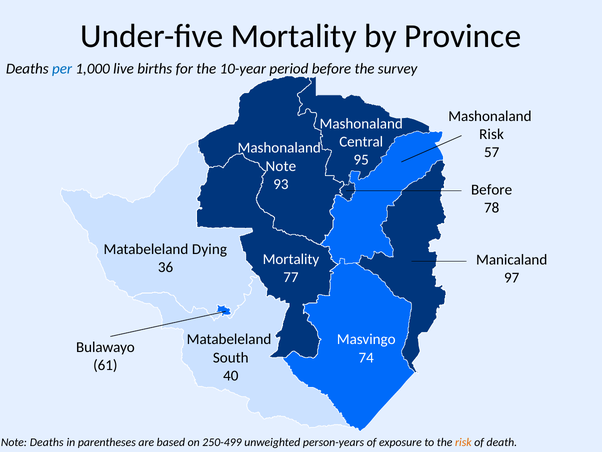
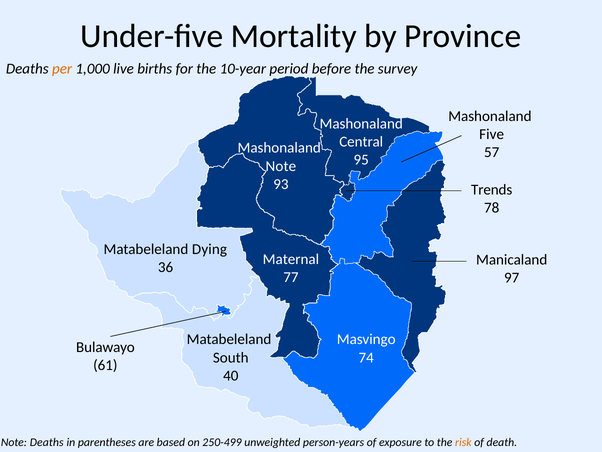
per colour: blue -> orange
Risk at (492, 134): Risk -> Five
Before at (492, 189): Before -> Trends
Mortality at (291, 259): Mortality -> Maternal
